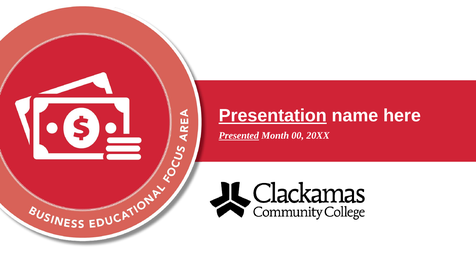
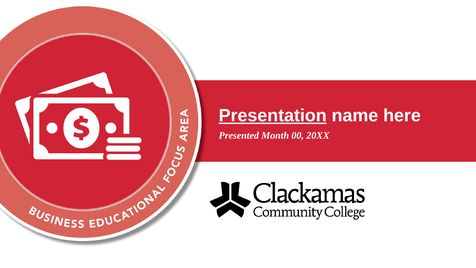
Presented underline: present -> none
